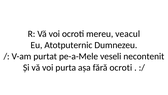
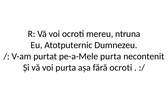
veacul: veacul -> ntruna
pe-a-Mele veseli: veseli -> purta
